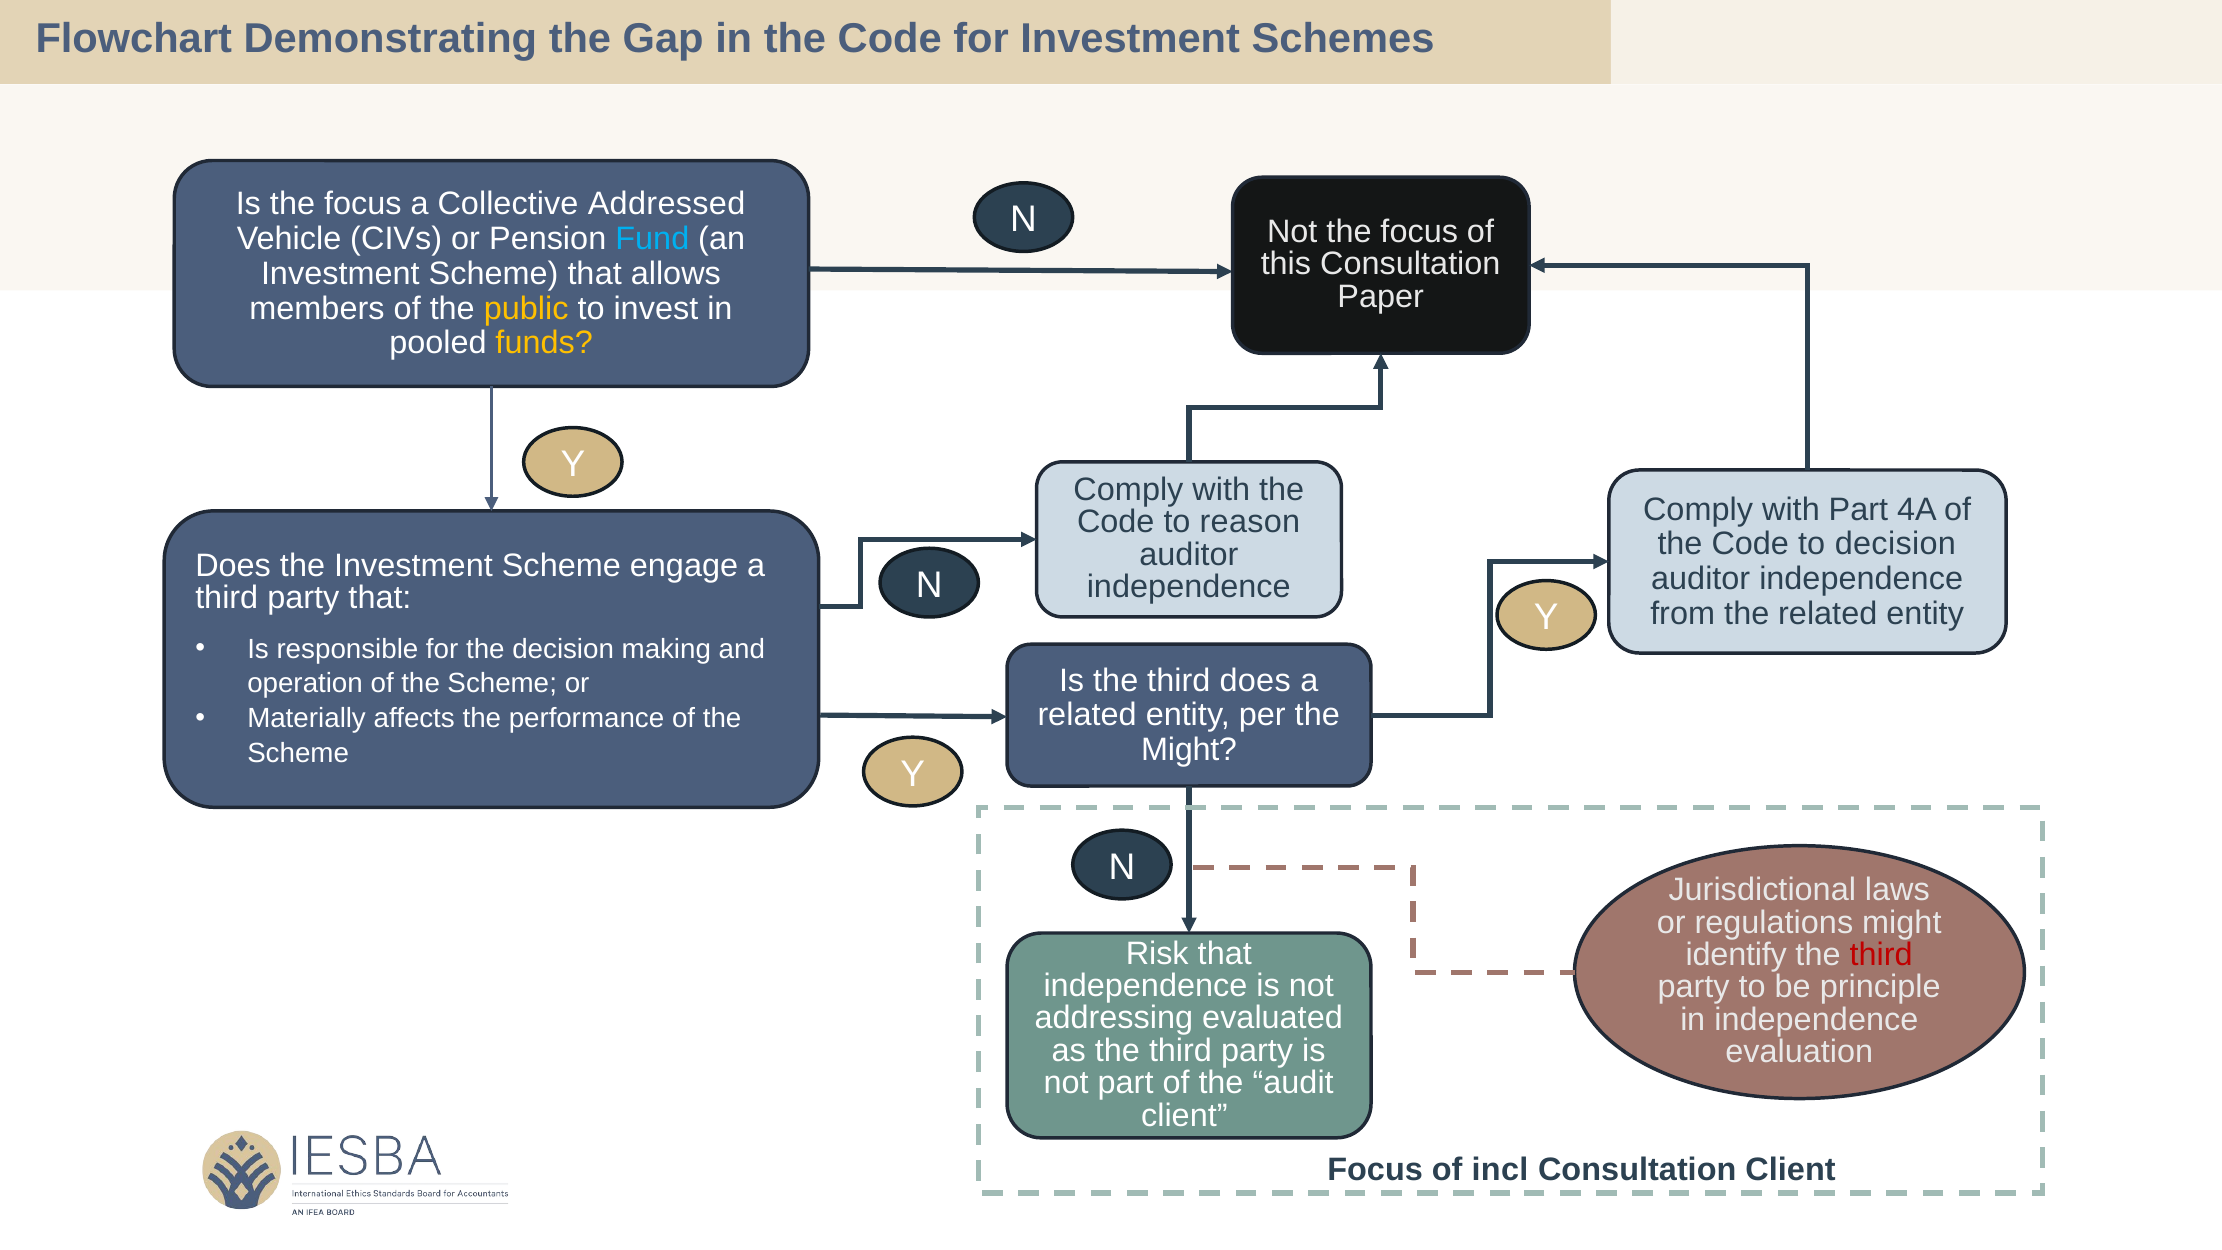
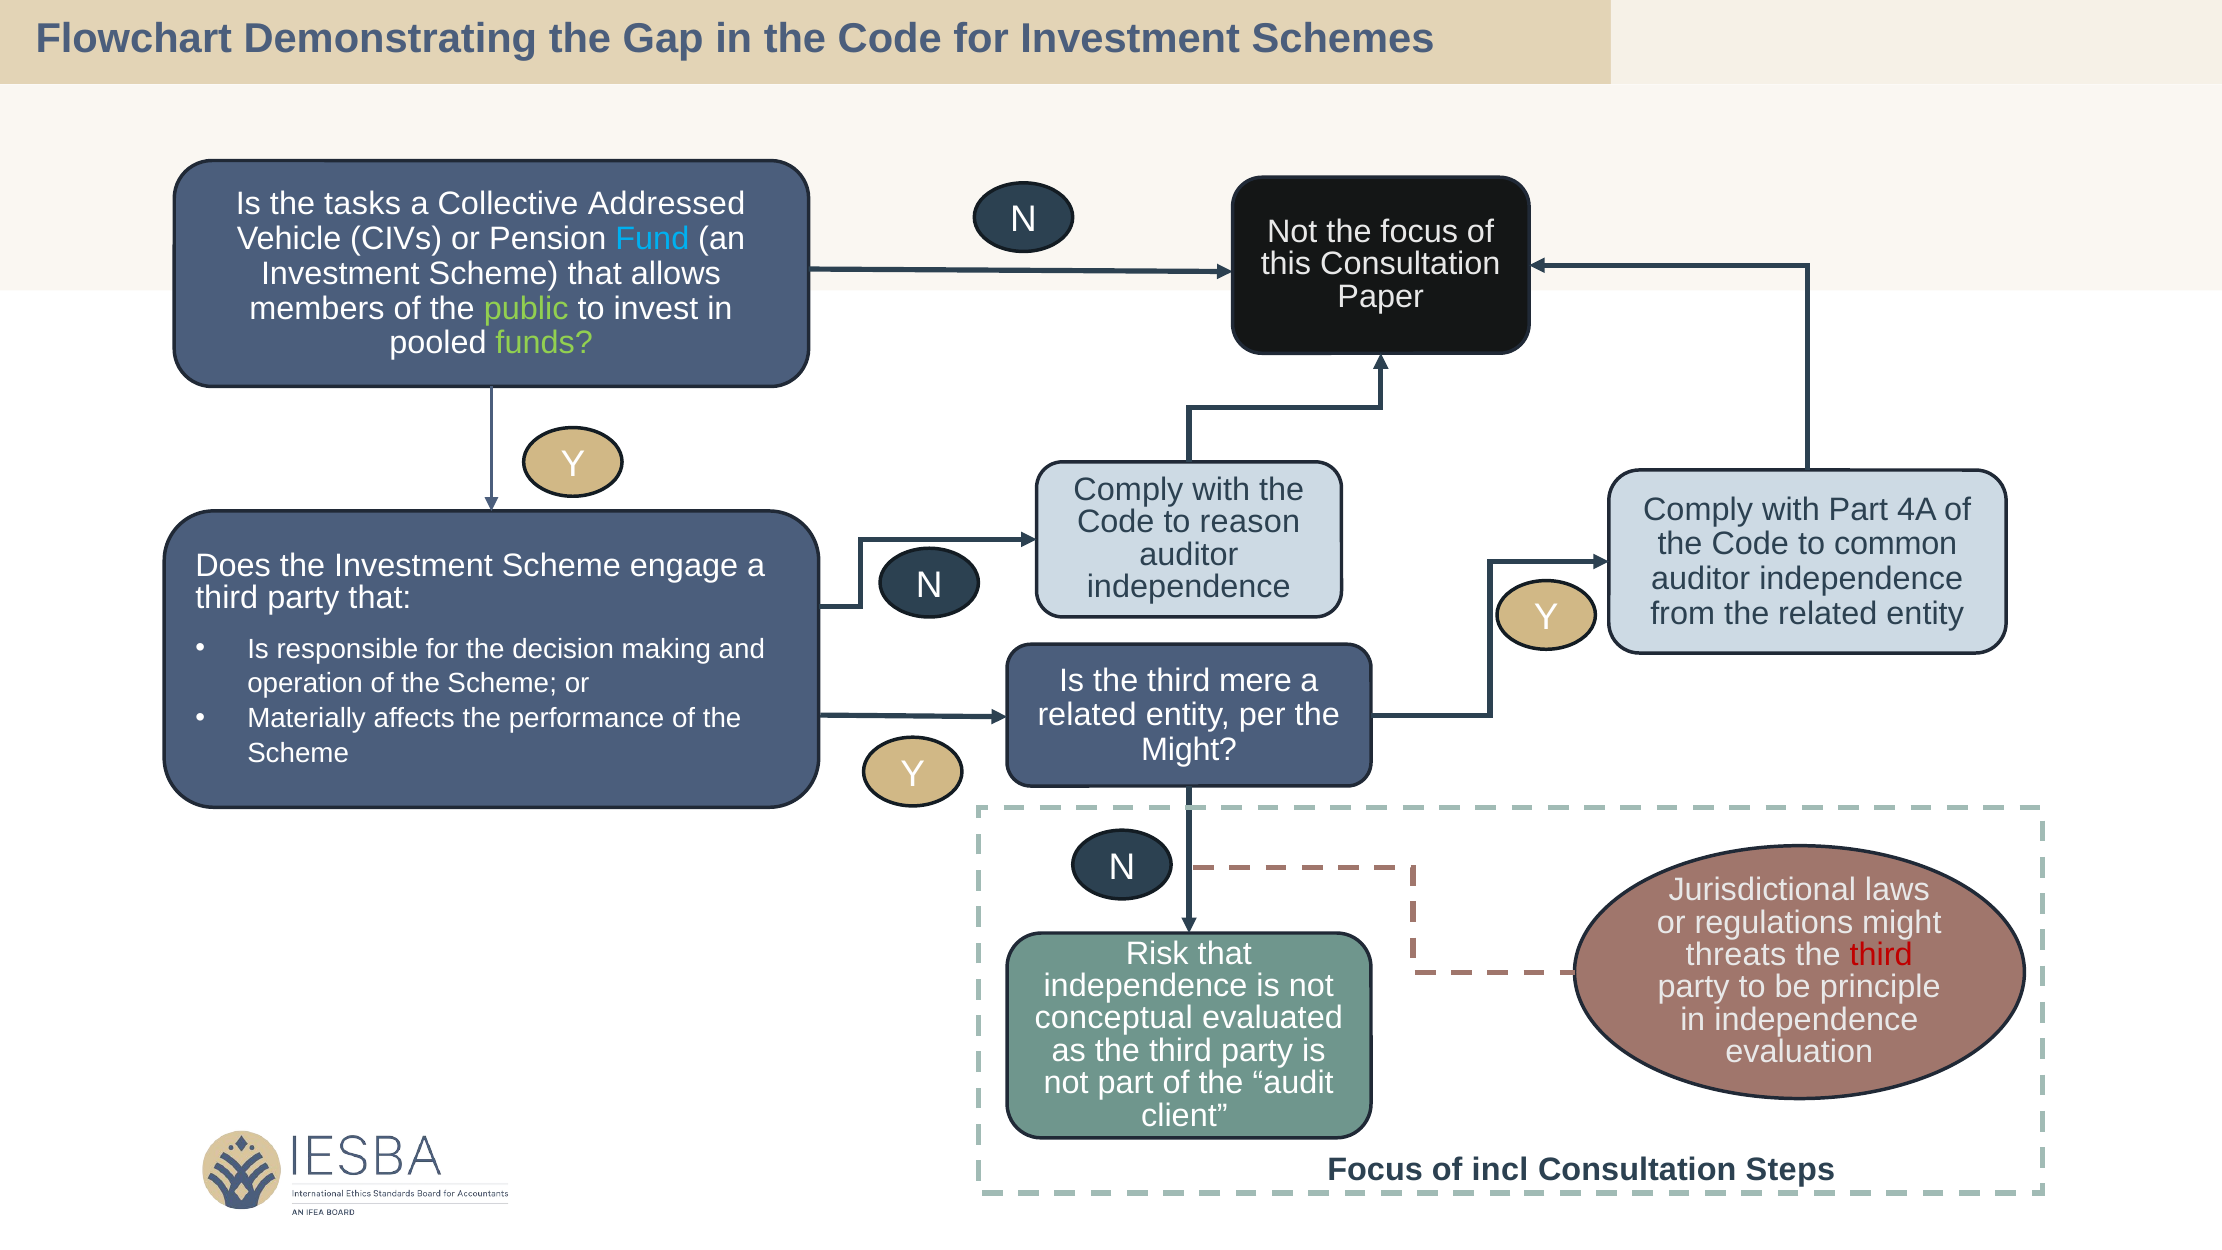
Is the focus: focus -> tasks
public colour: yellow -> light green
funds colour: yellow -> light green
to decision: decision -> common
third does: does -> mere
identify: identify -> threats
addressing: addressing -> conceptual
Consultation Client: Client -> Steps
